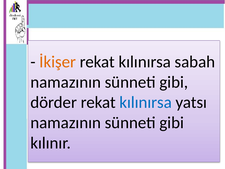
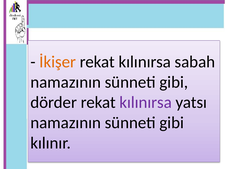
kılınırsa at (146, 102) colour: blue -> purple
